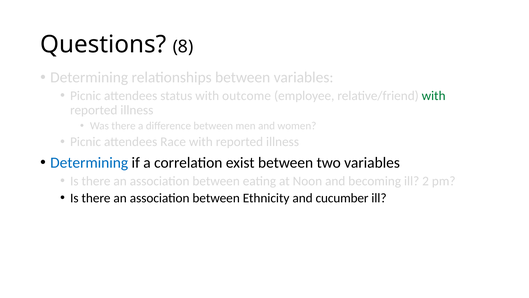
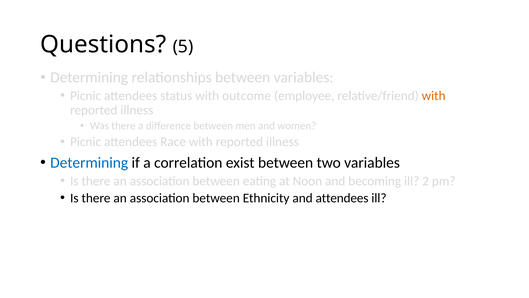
8: 8 -> 5
with at (434, 96) colour: green -> orange
and cucumber: cucumber -> attendees
